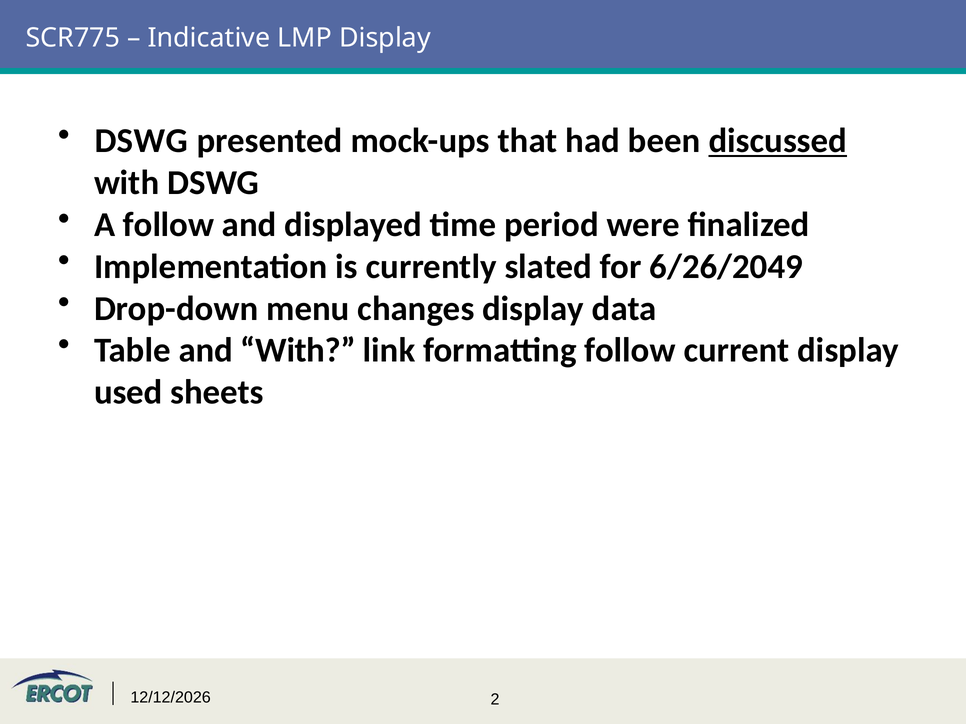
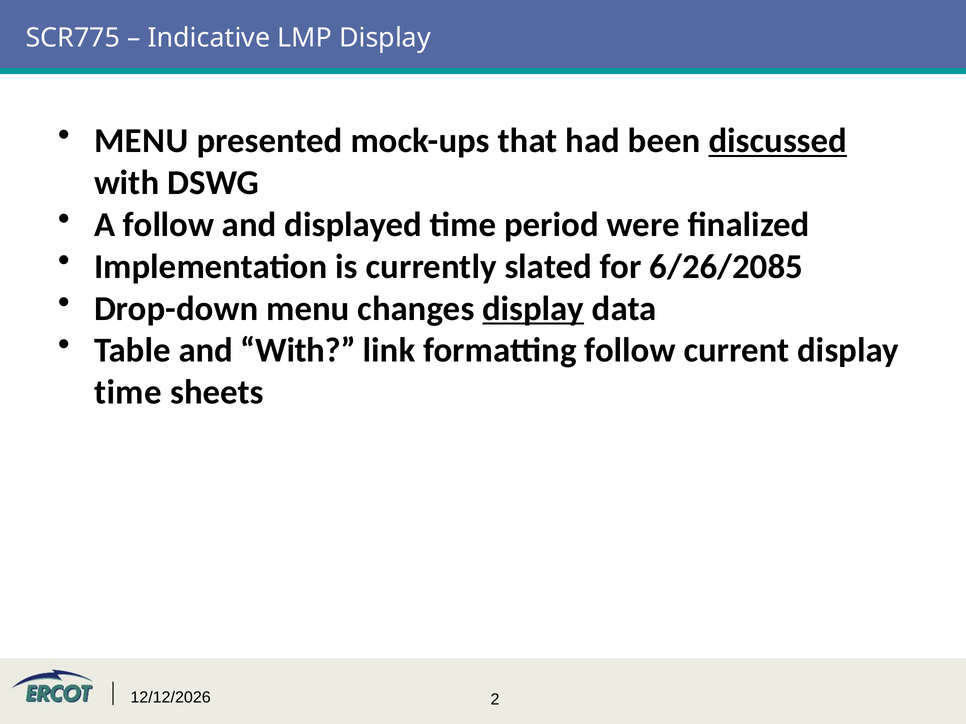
DSWG at (141, 141): DSWG -> MENU
6/26/2049: 6/26/2049 -> 6/26/2085
display at (533, 309) underline: none -> present
used at (128, 393): used -> time
